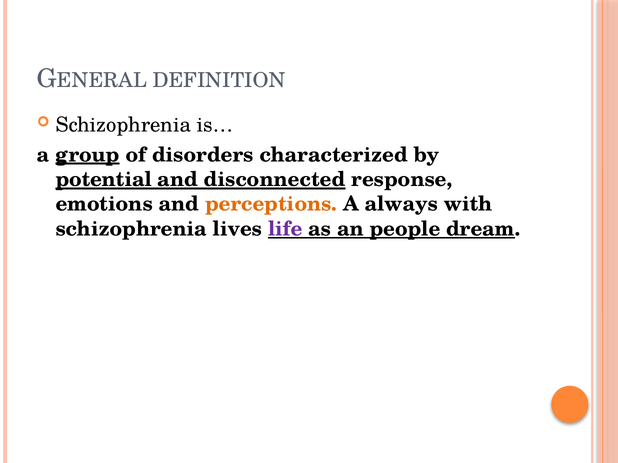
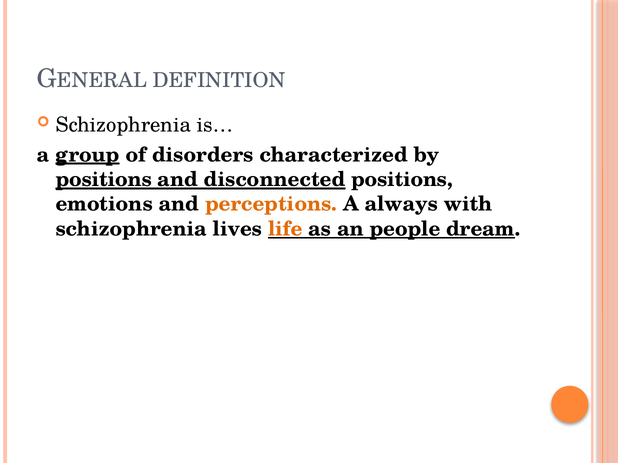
potential at (104, 180): potential -> positions
disconnected response: response -> positions
life colour: purple -> orange
